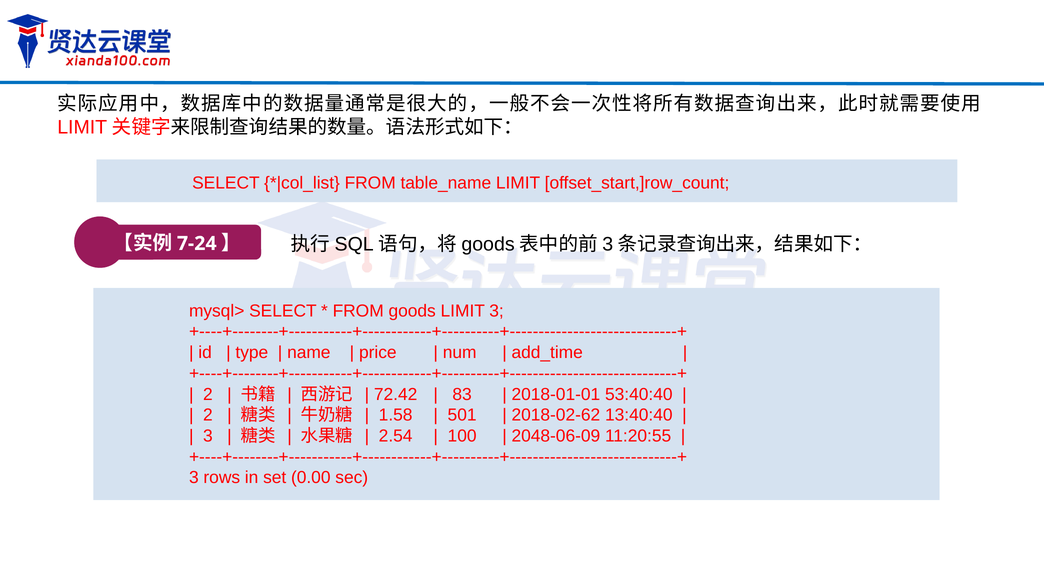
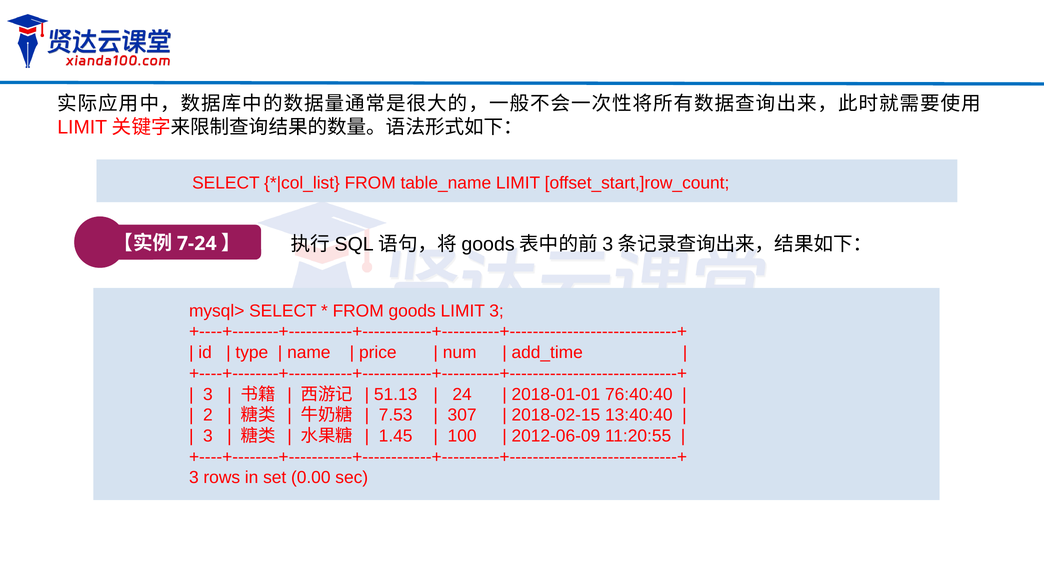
2 at (208, 394): 2 -> 3
72.42: 72.42 -> 51.13
83: 83 -> 24
53:40:40: 53:40:40 -> 76:40:40
1.58: 1.58 -> 7.53
501: 501 -> 307
2018-02-62: 2018-02-62 -> 2018-02-15
2.54: 2.54 -> 1.45
2048-06-09: 2048-06-09 -> 2012-06-09
